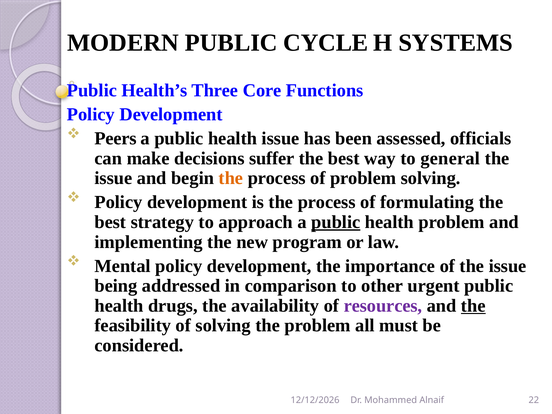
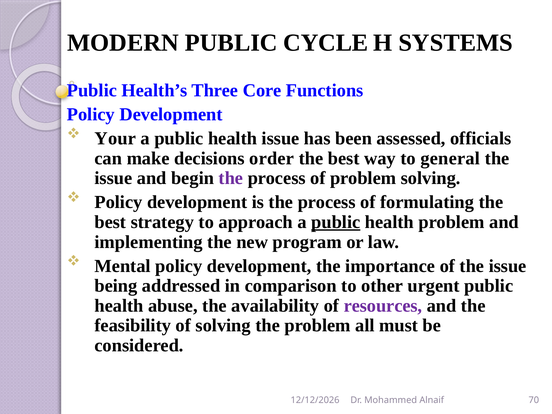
Peers: Peers -> Your
suffer: suffer -> order
the at (231, 178) colour: orange -> purple
drugs: drugs -> abuse
the at (473, 306) underline: present -> none
22: 22 -> 70
